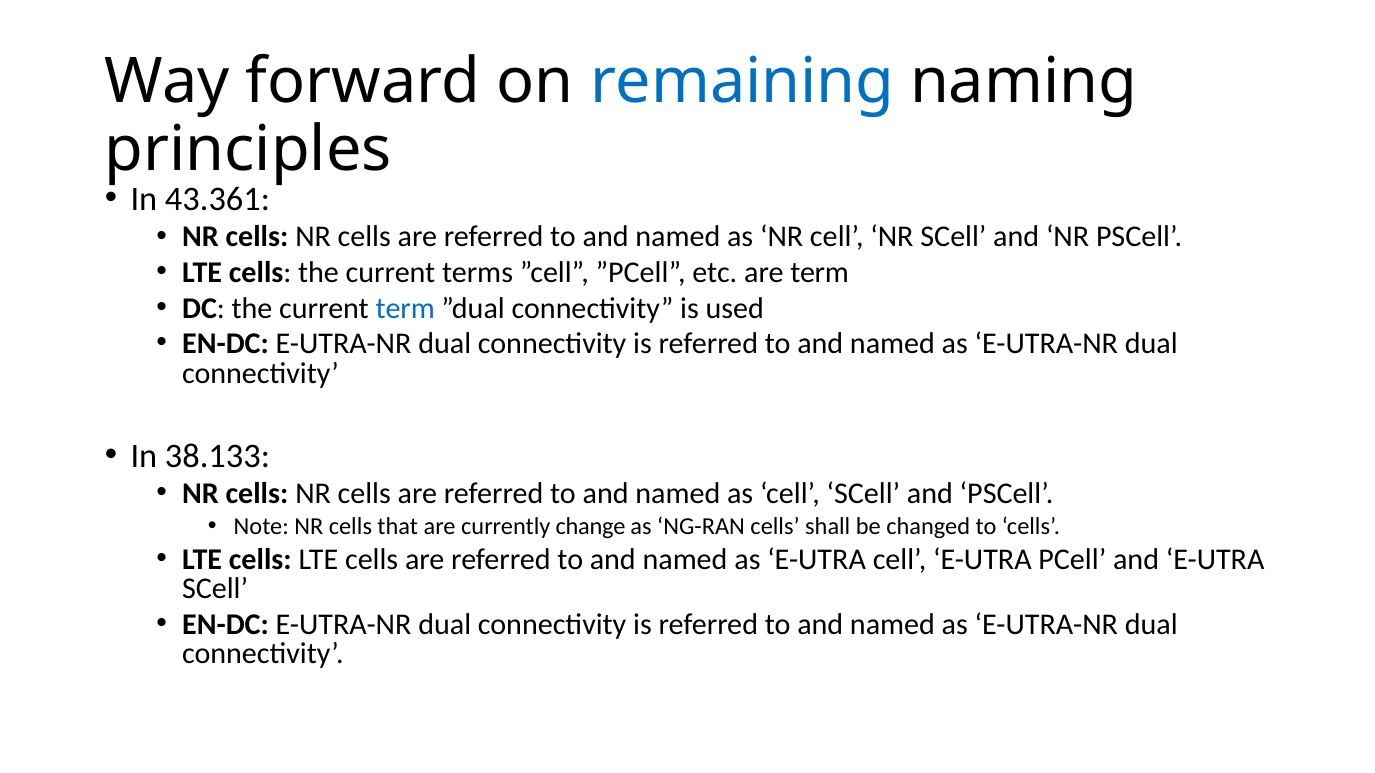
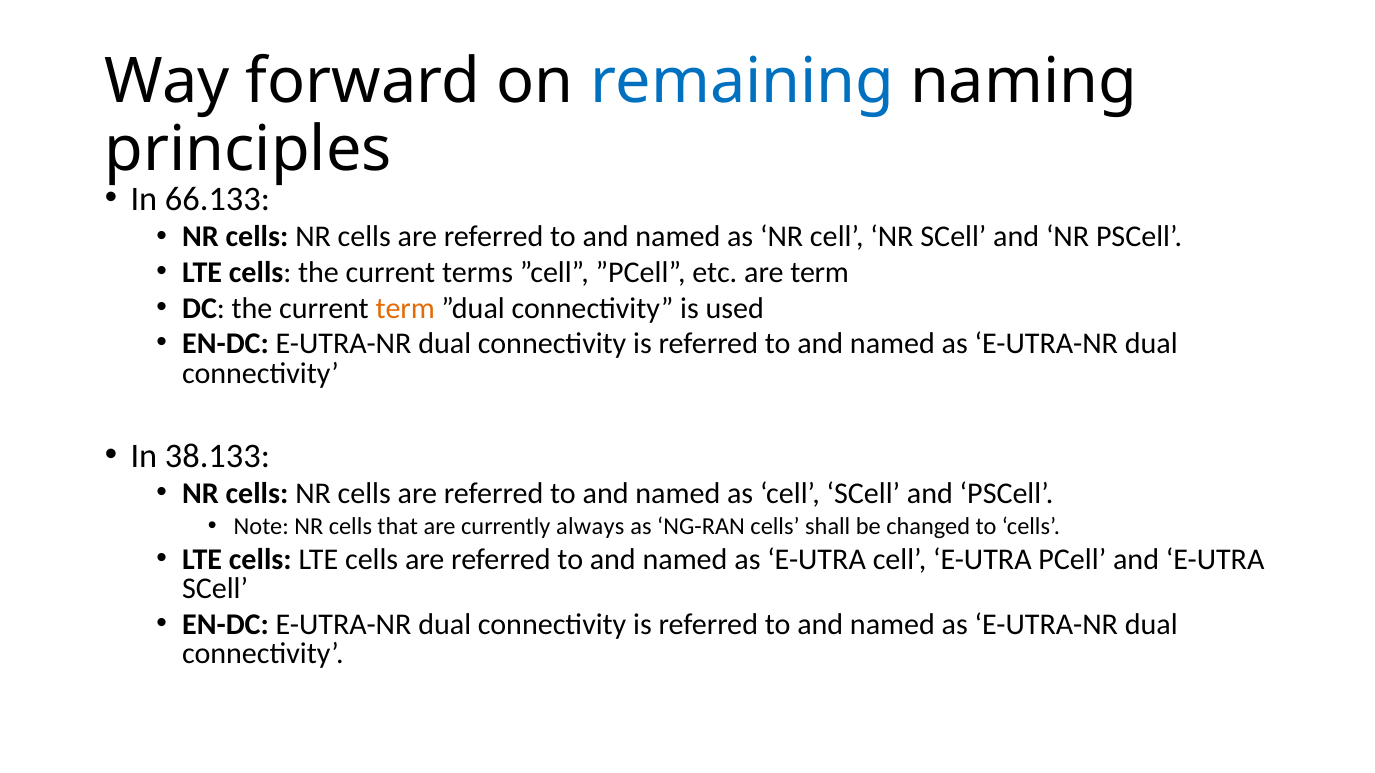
43.361: 43.361 -> 66.133
term at (405, 308) colour: blue -> orange
change: change -> always
